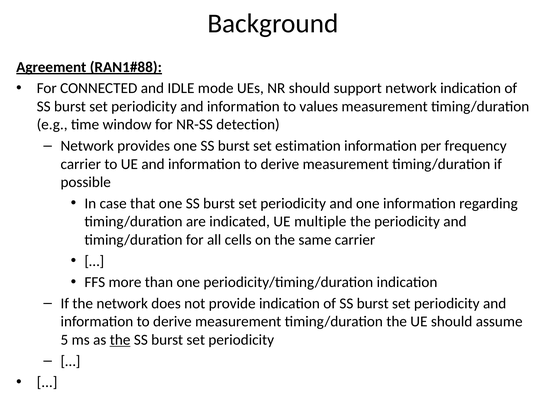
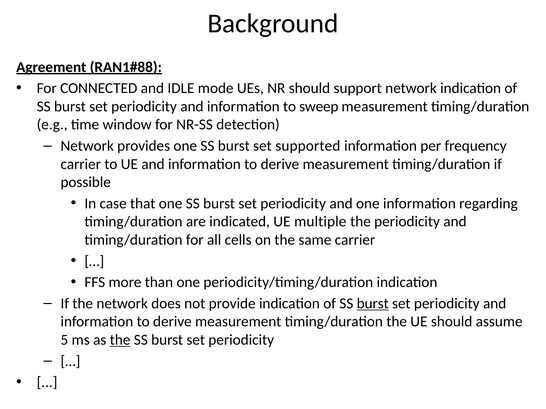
values: values -> sweep
estimation: estimation -> supported
burst at (373, 304) underline: none -> present
